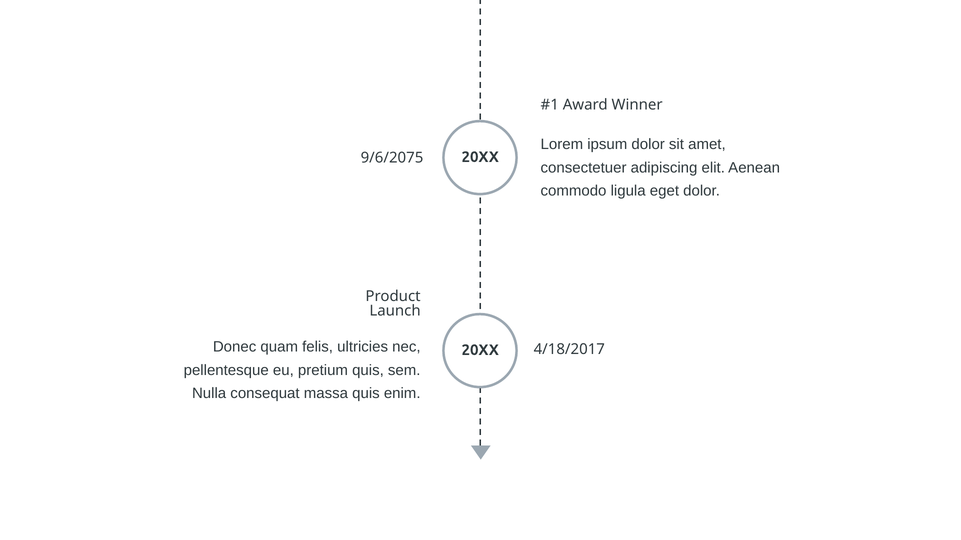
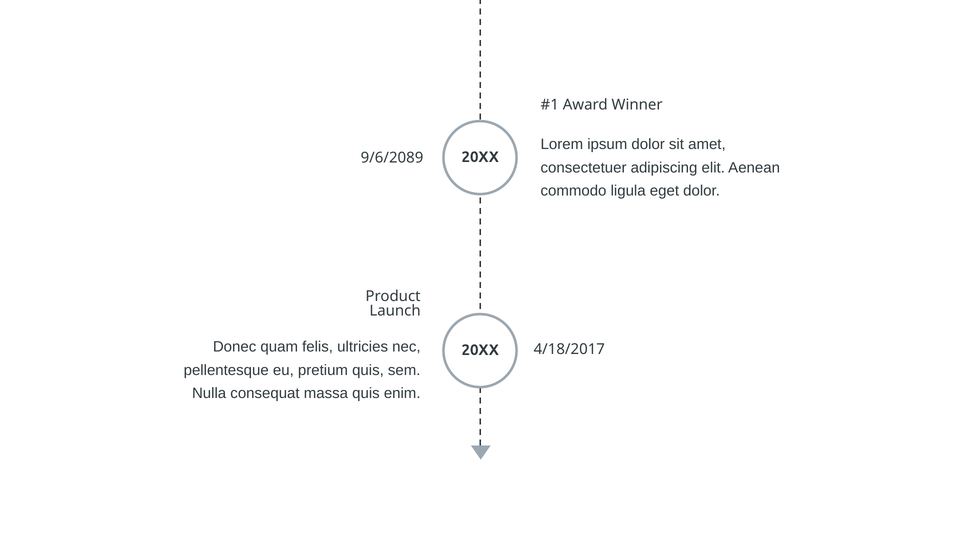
9/6/2075: 9/6/2075 -> 9/6/2089
